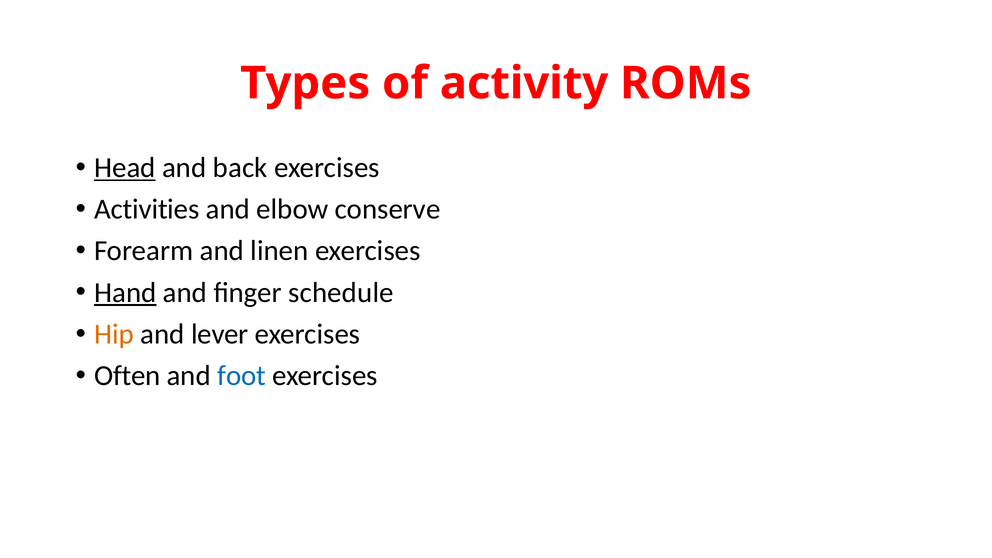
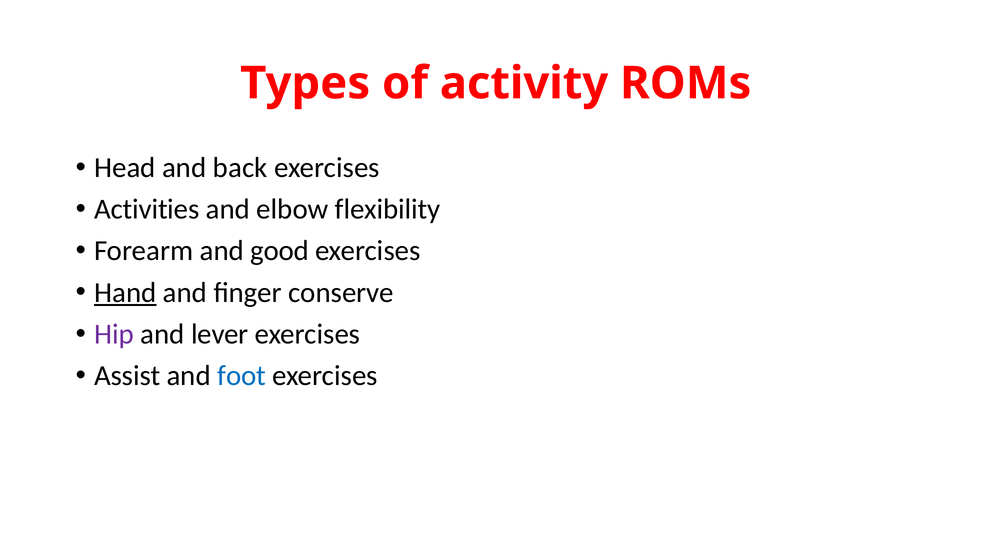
Head underline: present -> none
conserve: conserve -> flexibility
linen: linen -> good
schedule: schedule -> conserve
Hip colour: orange -> purple
Often: Often -> Assist
